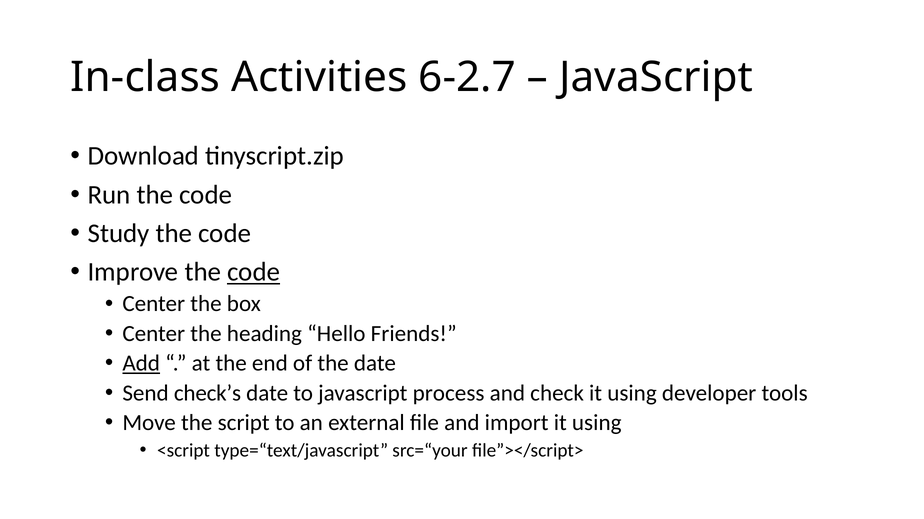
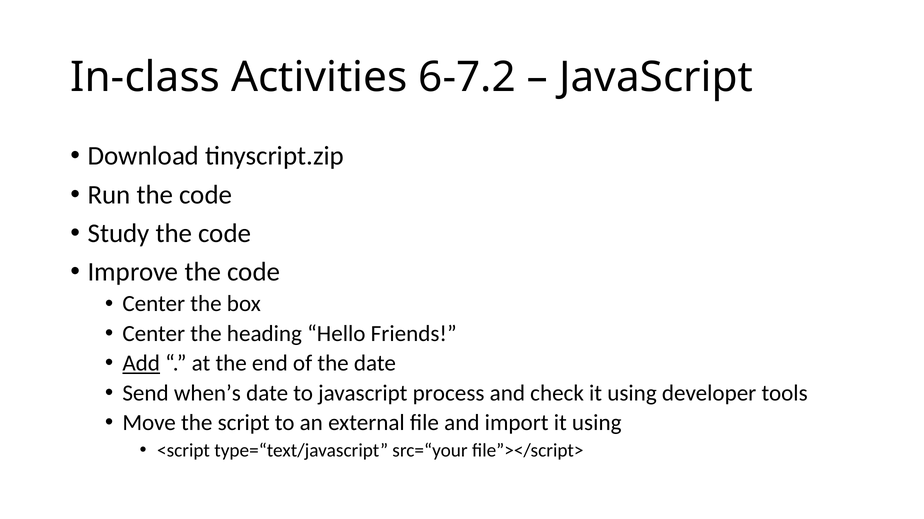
6-2.7: 6-2.7 -> 6-7.2
code at (254, 272) underline: present -> none
check’s: check’s -> when’s
